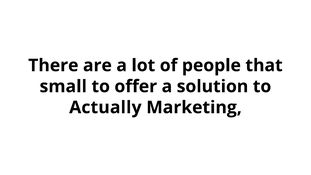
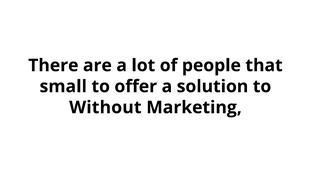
Actually: Actually -> Without
